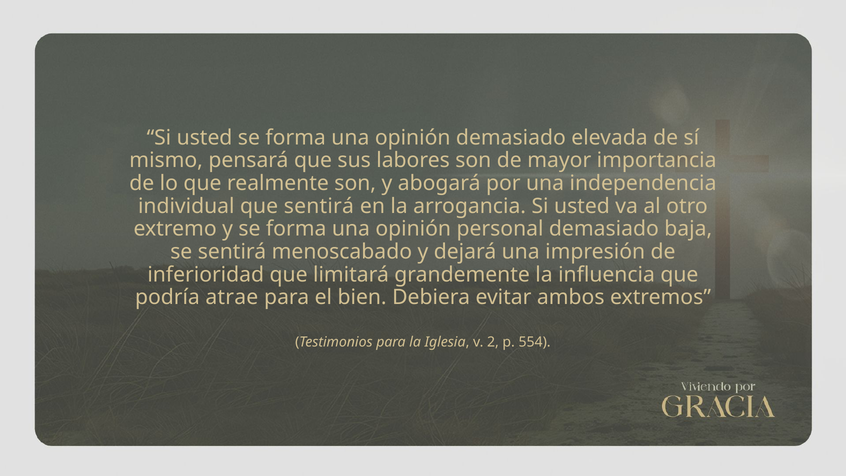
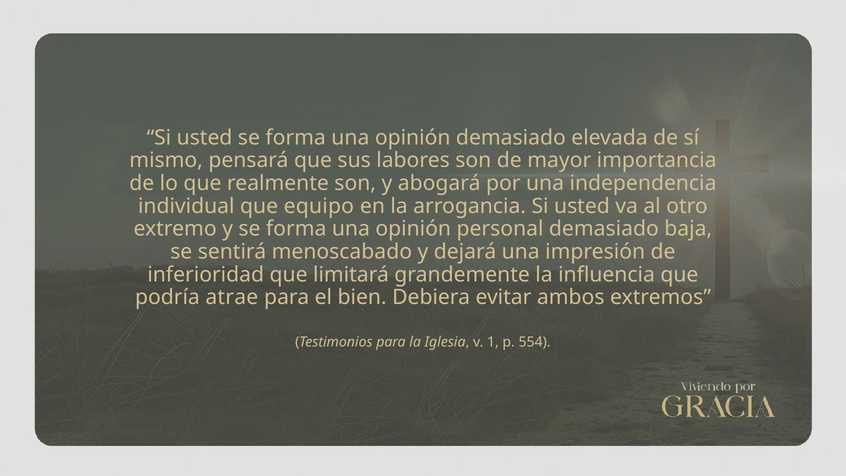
que sentirá: sentirá -> equipo
2: 2 -> 1
